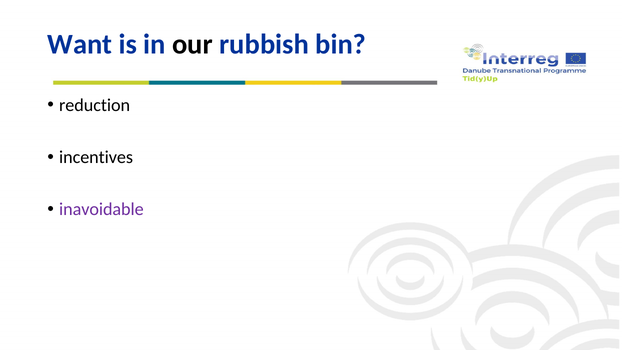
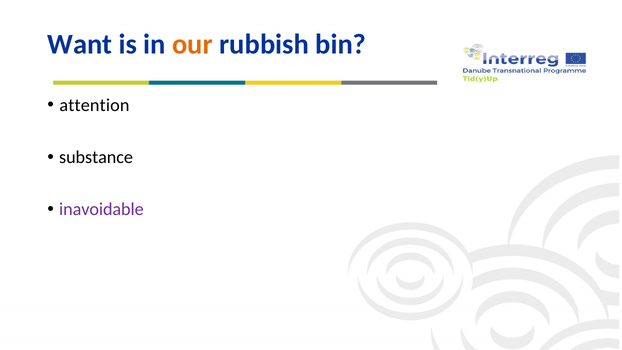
our colour: black -> orange
reduction: reduction -> attention
incentives: incentives -> substance
